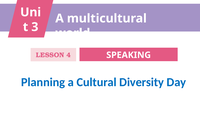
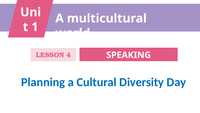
3: 3 -> 1
